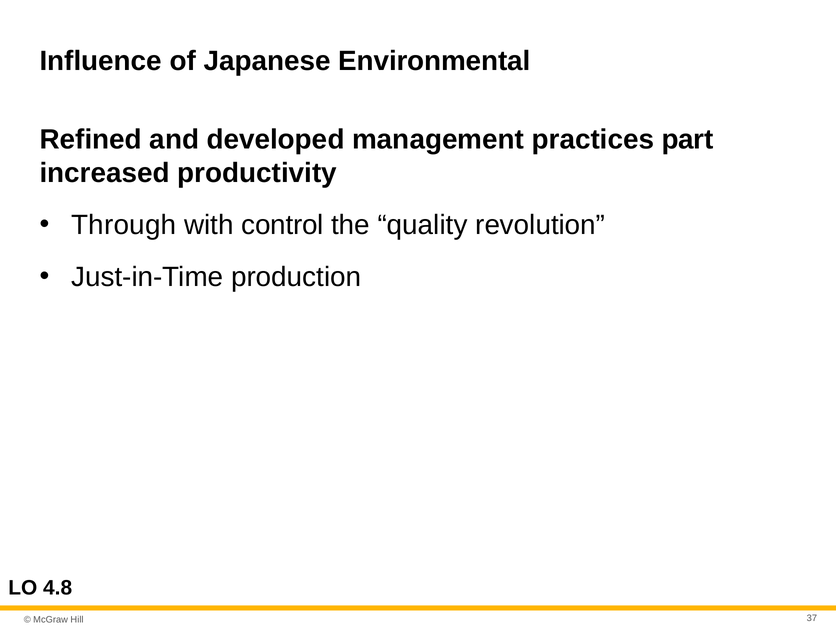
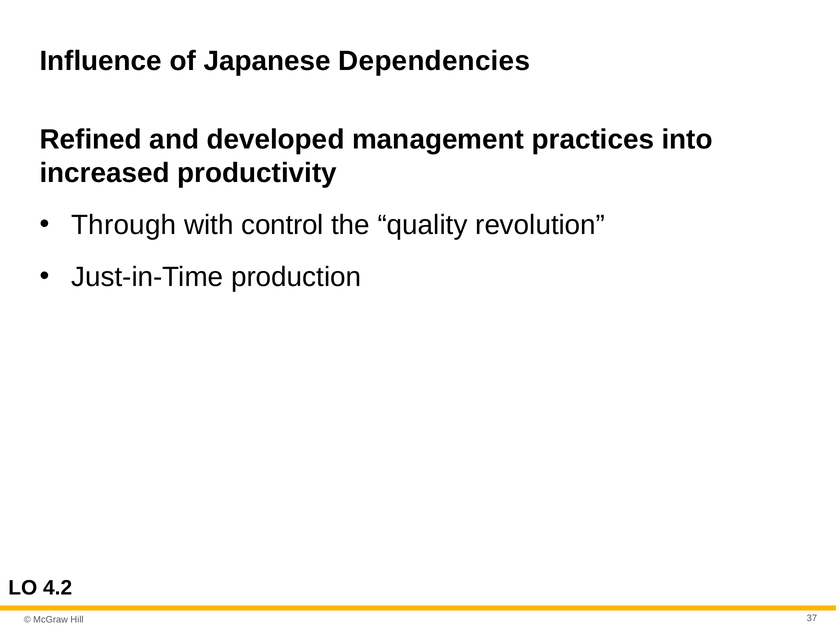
Environmental: Environmental -> Dependencies
part: part -> into
4.8: 4.8 -> 4.2
